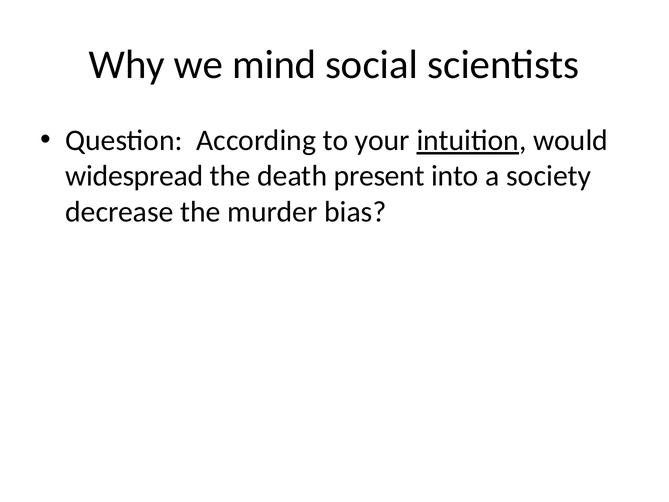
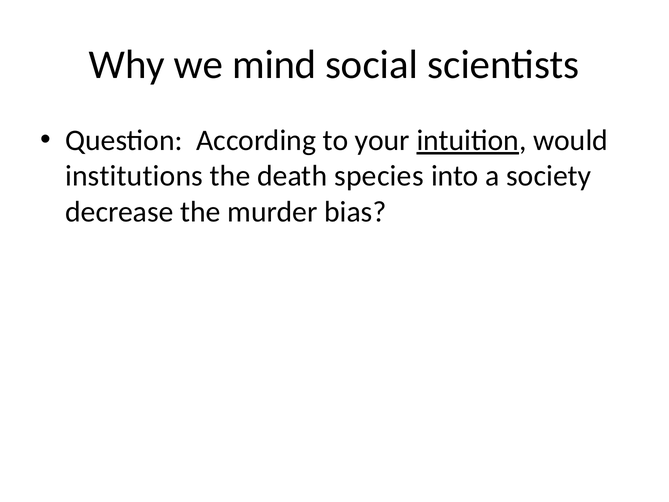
widespread: widespread -> institutions
present: present -> species
